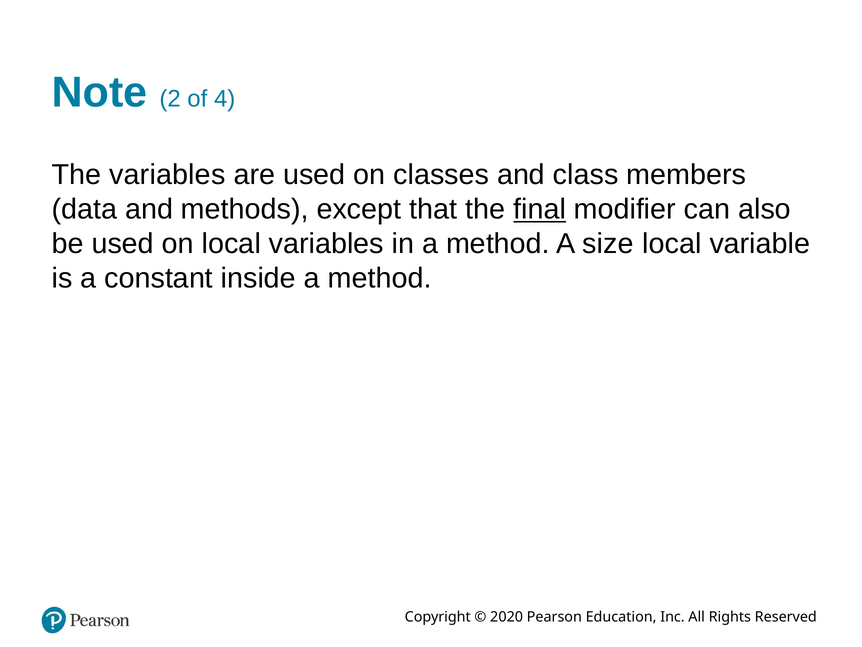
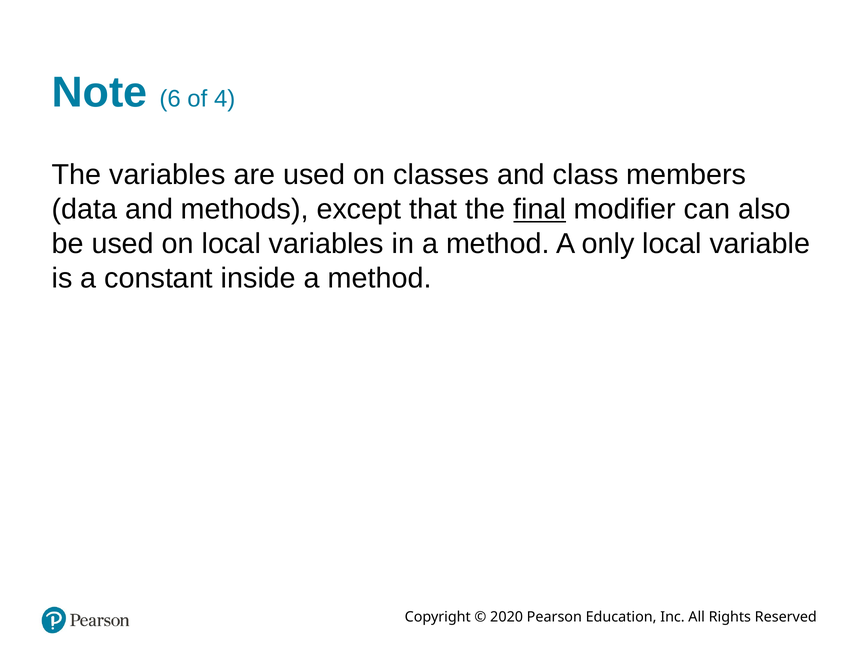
2: 2 -> 6
size: size -> only
